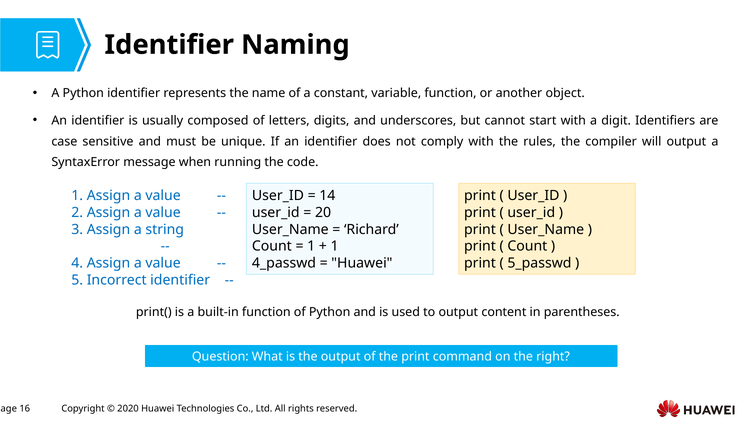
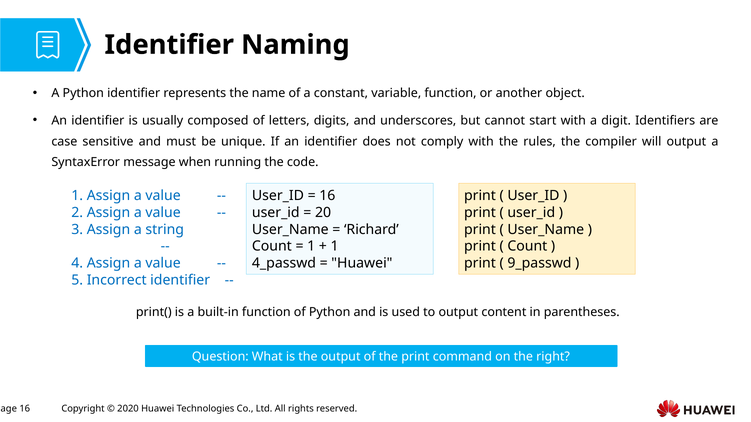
14 at (327, 196): 14 -> 16
5_passwd: 5_passwd -> 9_passwd
